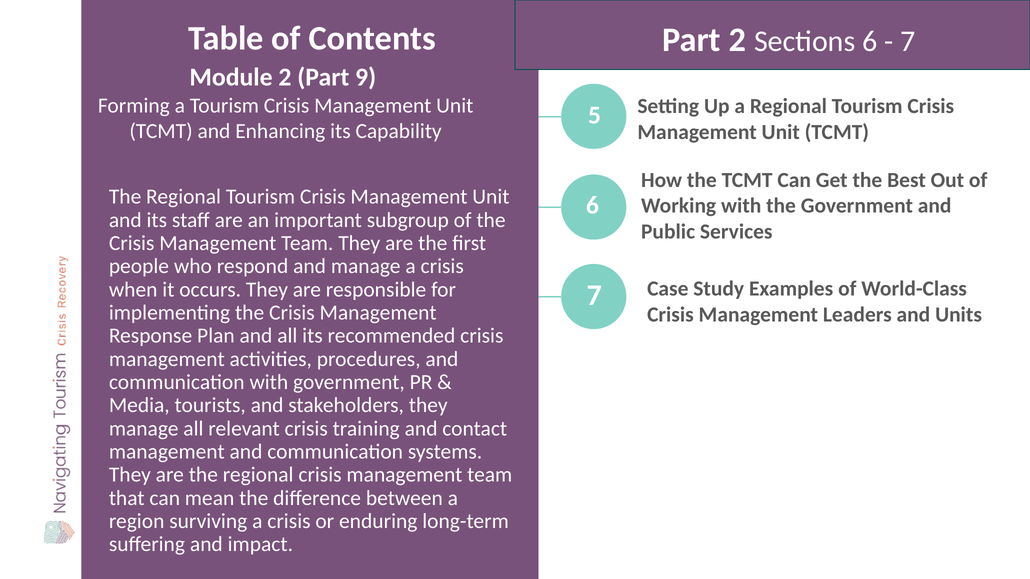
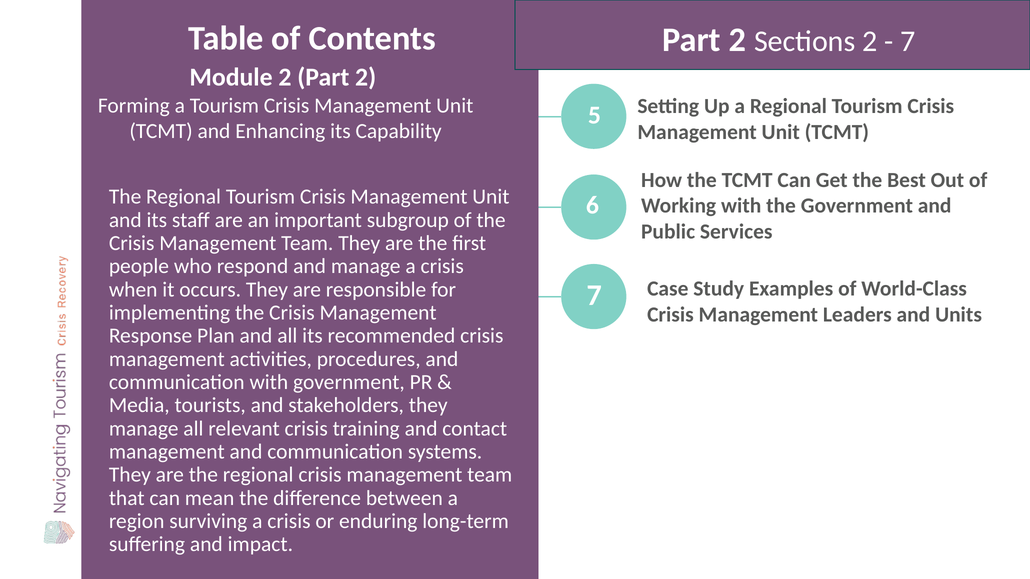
Sections 6: 6 -> 2
2 Part 9: 9 -> 2
